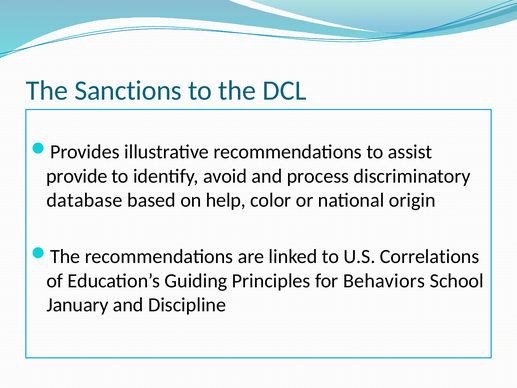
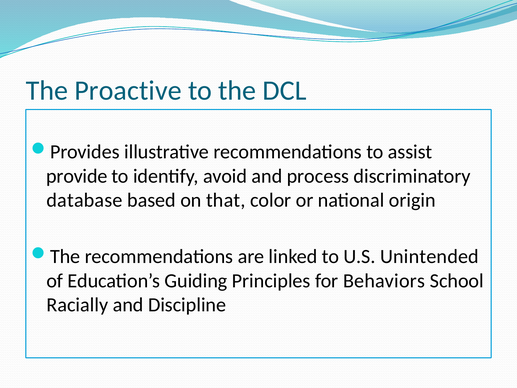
Sanctions: Sanctions -> Proactive
help: help -> that
Correlations: Correlations -> Unintended
January: January -> Racially
